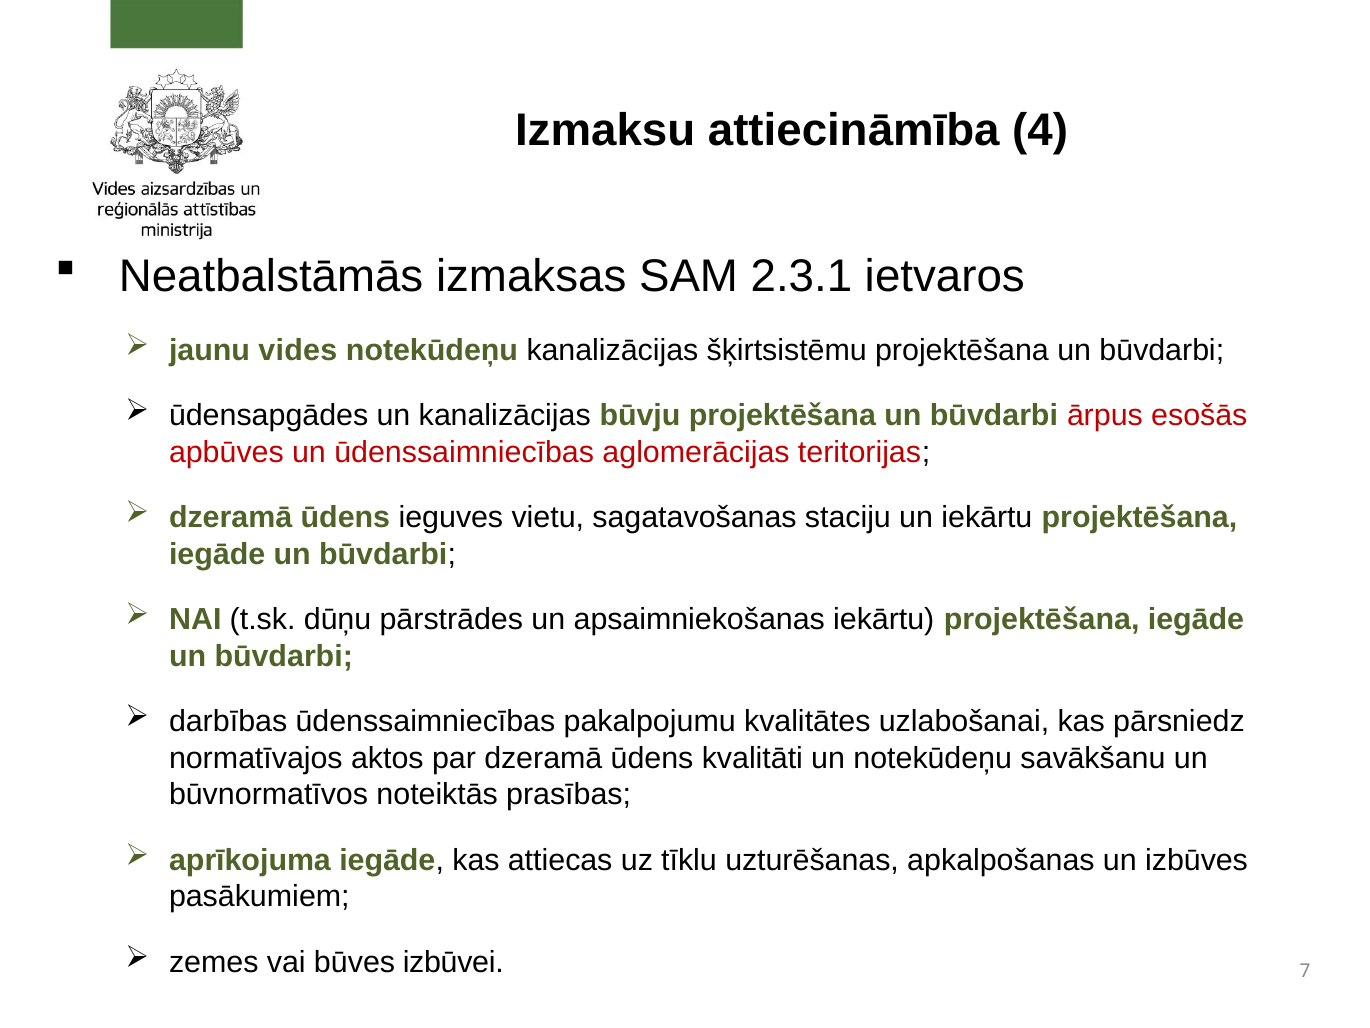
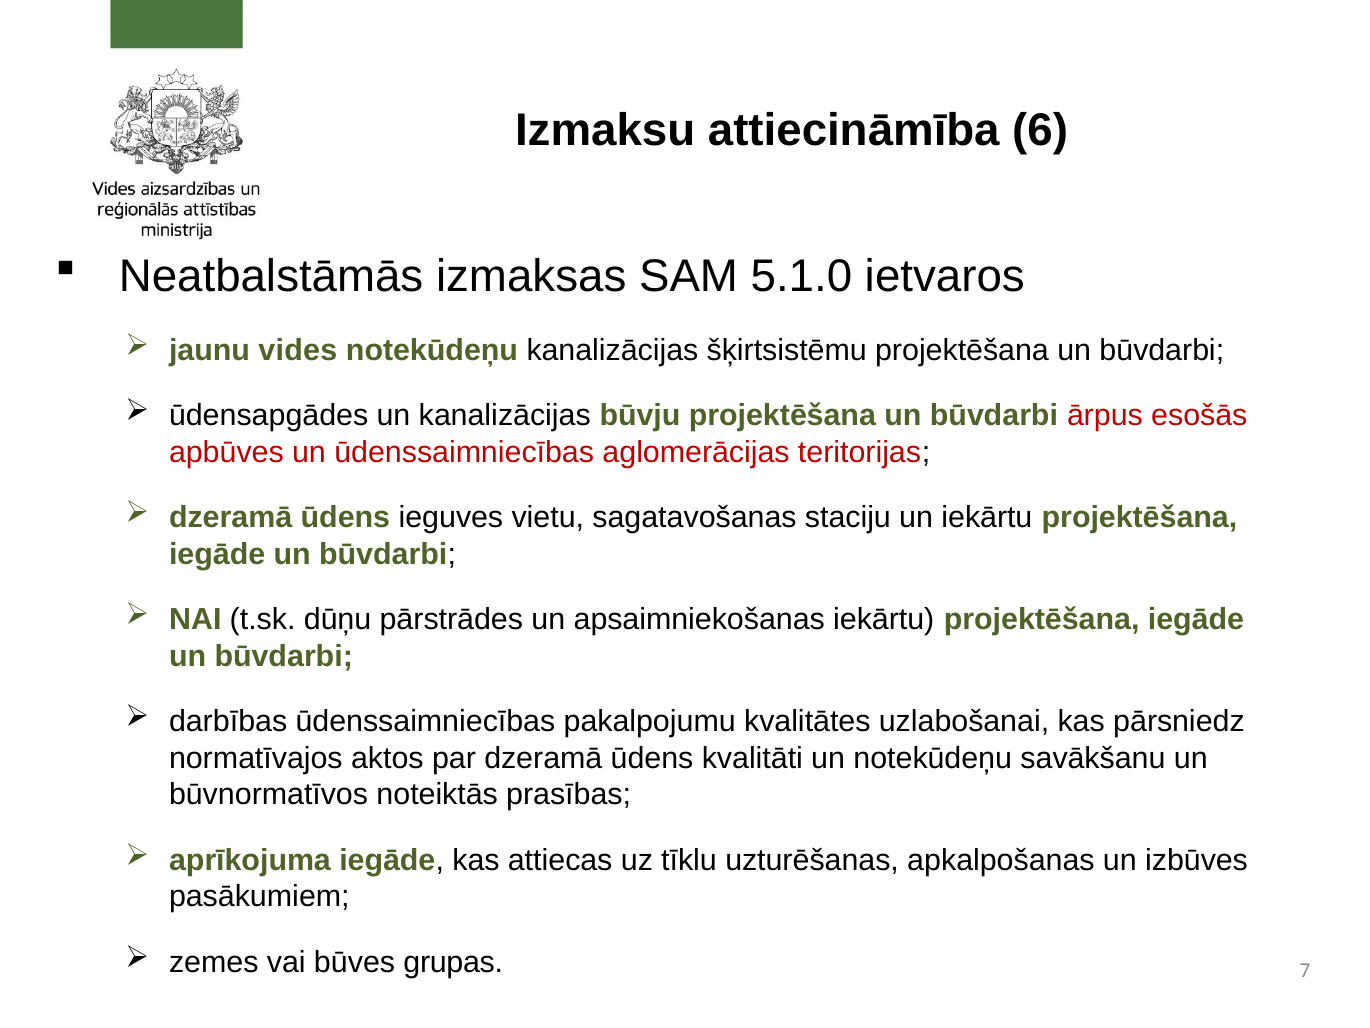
4: 4 -> 6
2.3.1: 2.3.1 -> 5.1.0
izbūvei: izbūvei -> grupas
